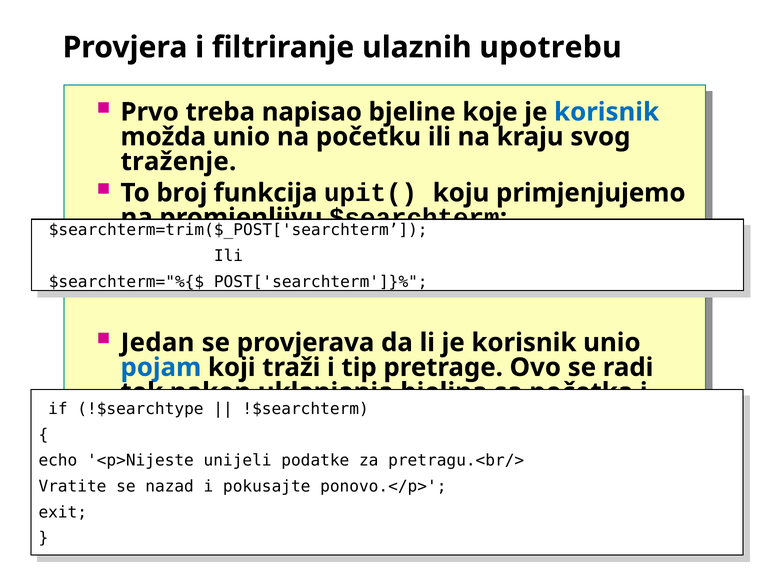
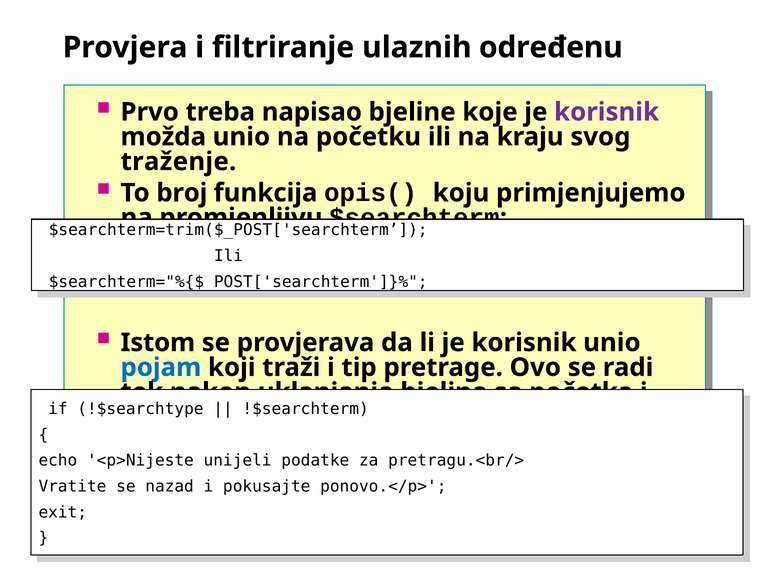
upotrebu: upotrebu -> određenu
korisnik at (607, 112) colour: blue -> purple
upit(: upit( -> opis(
Jedan: Jedan -> Istom
